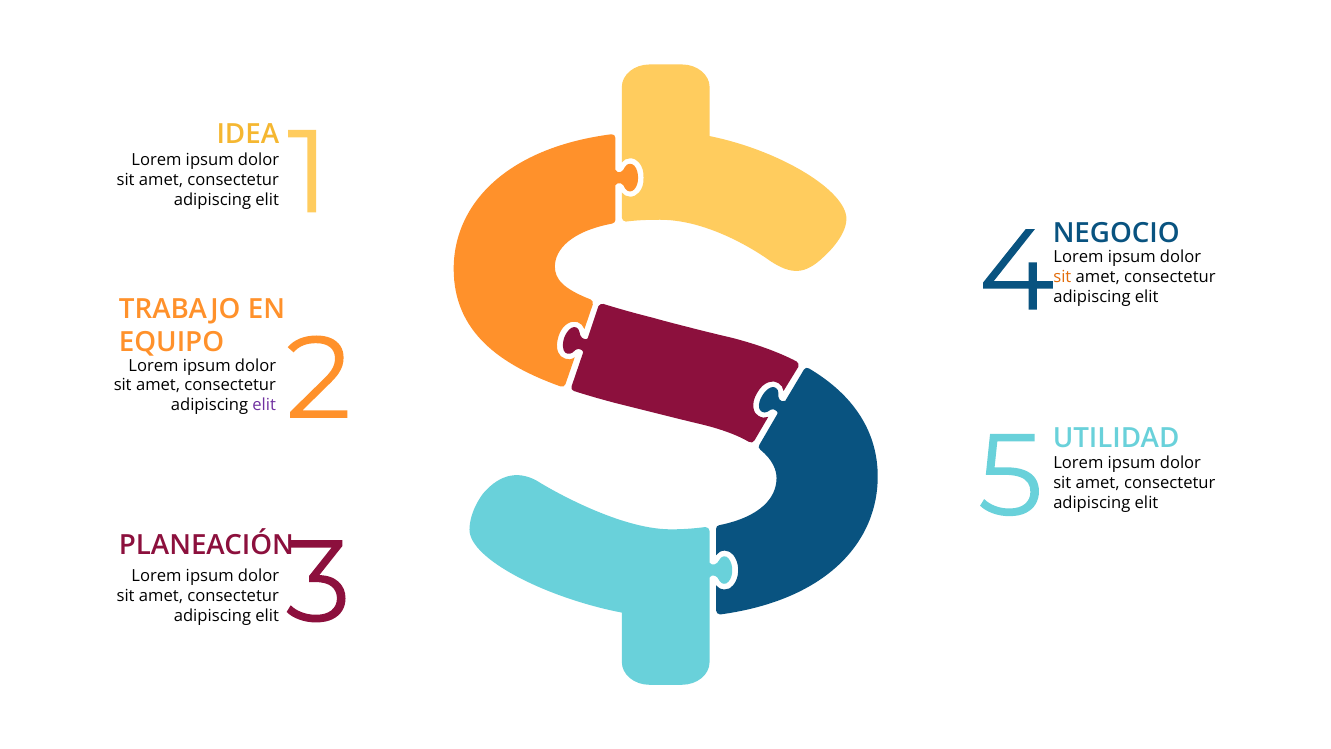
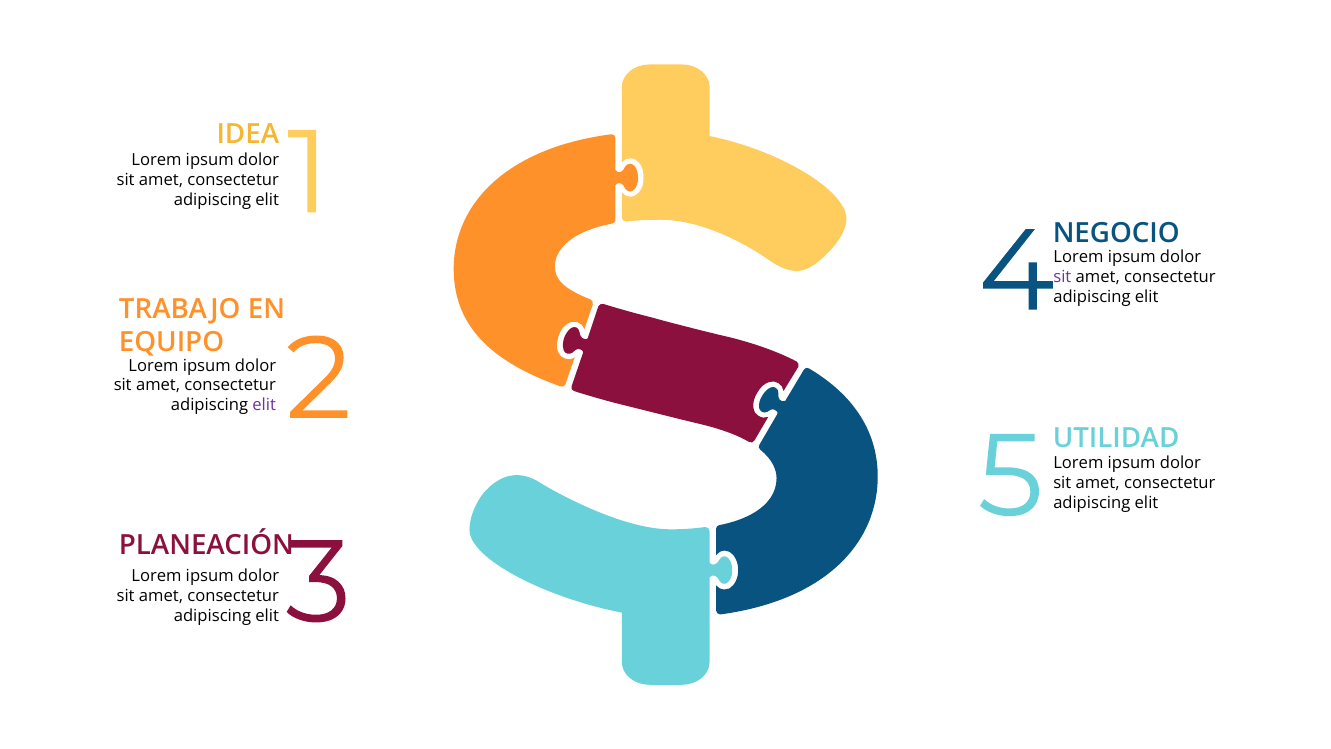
sit at (1062, 277) colour: orange -> purple
